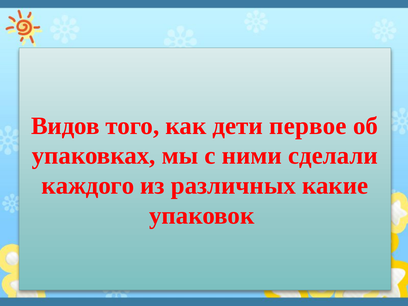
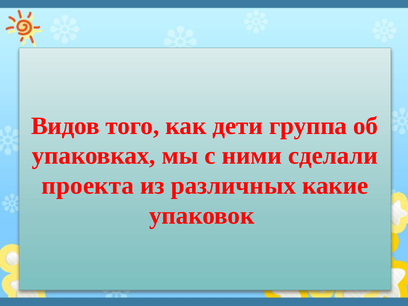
первое: первое -> группа
каждого: каждого -> проекта
